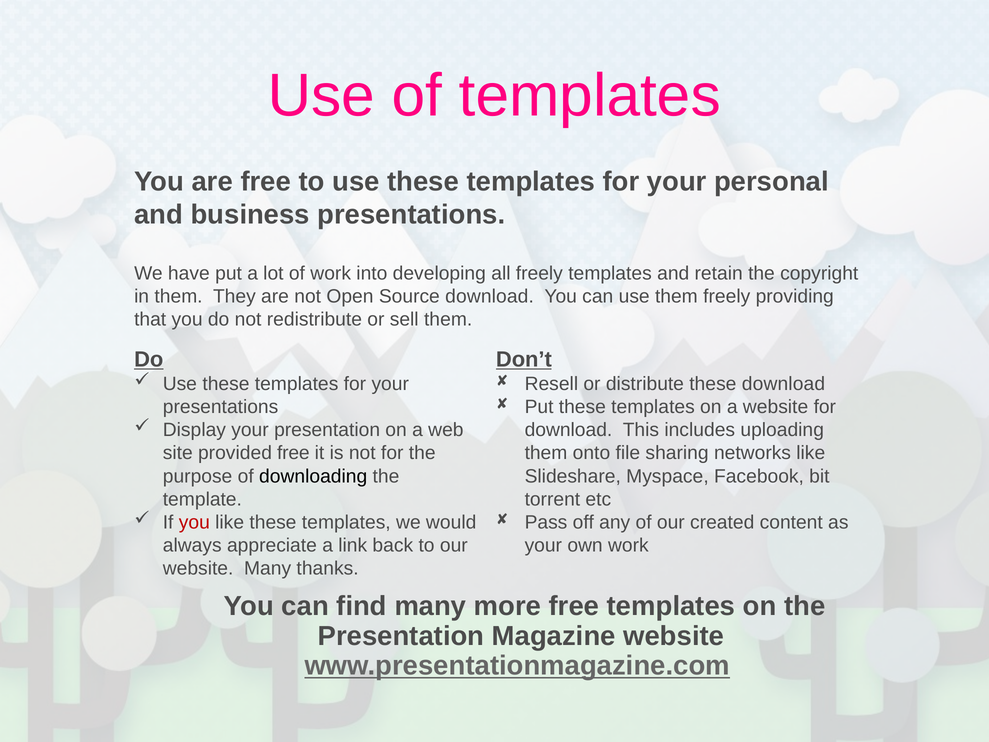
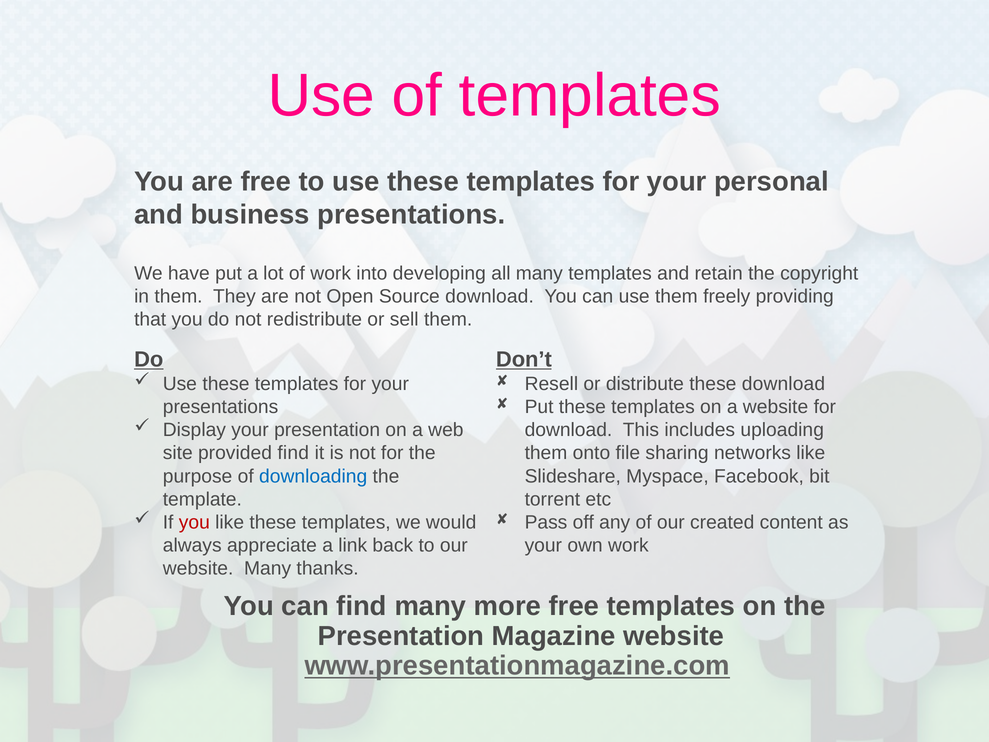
all freely: freely -> many
provided free: free -> find
downloading colour: black -> blue
